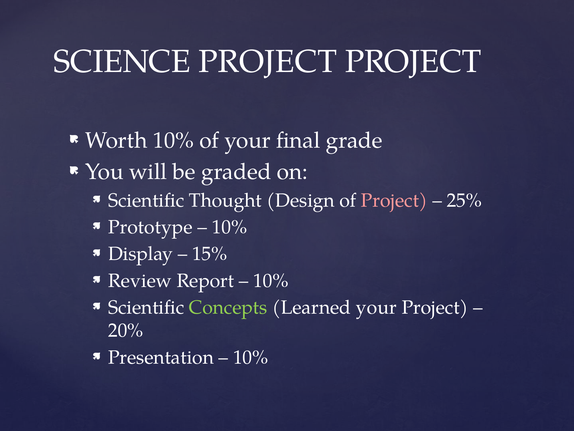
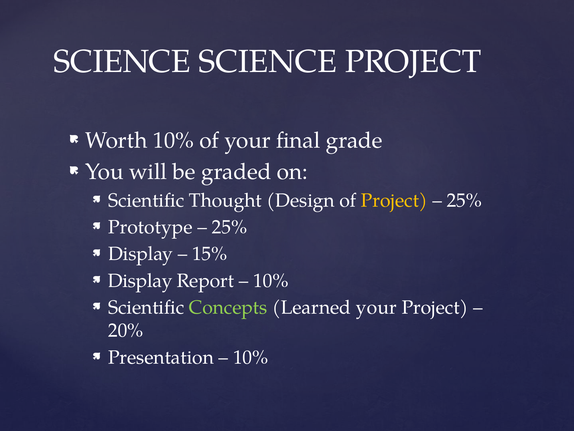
SCIENCE PROJECT: PROJECT -> SCIENCE
Project at (394, 200) colour: pink -> yellow
10% at (230, 227): 10% -> 25%
Review at (140, 280): Review -> Display
